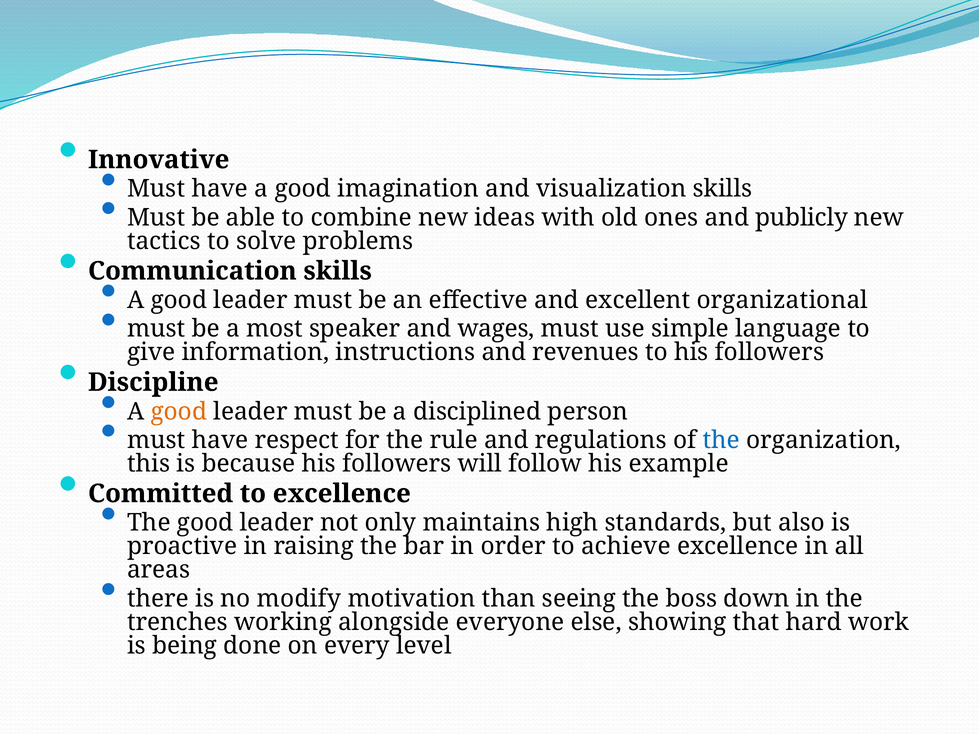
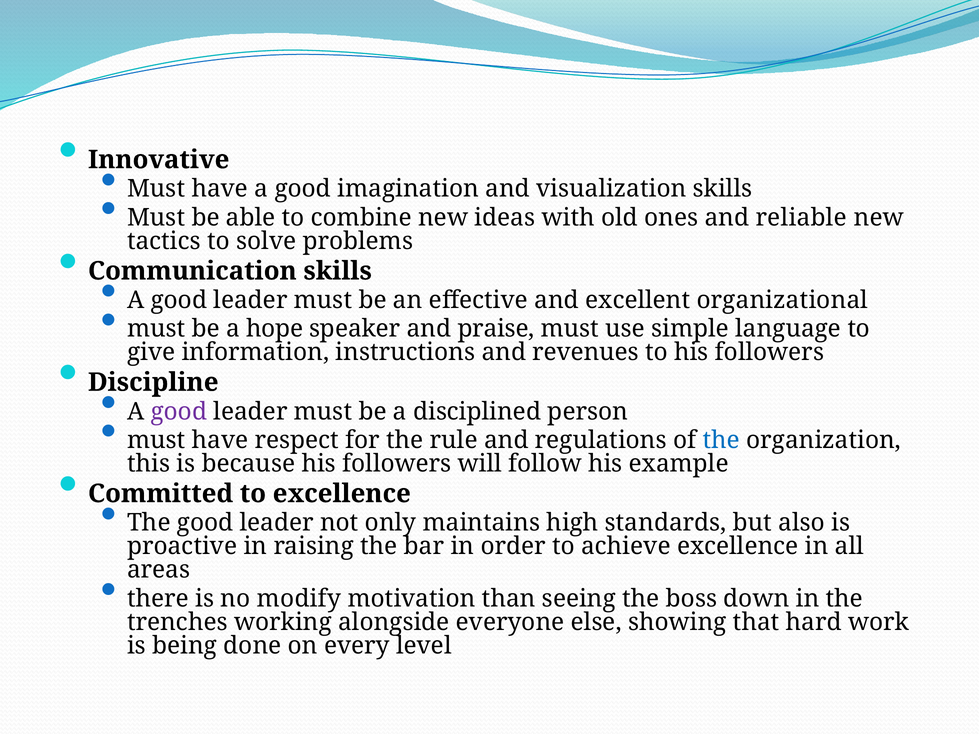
publicly: publicly -> reliable
most: most -> hope
wages: wages -> praise
good at (179, 412) colour: orange -> purple
